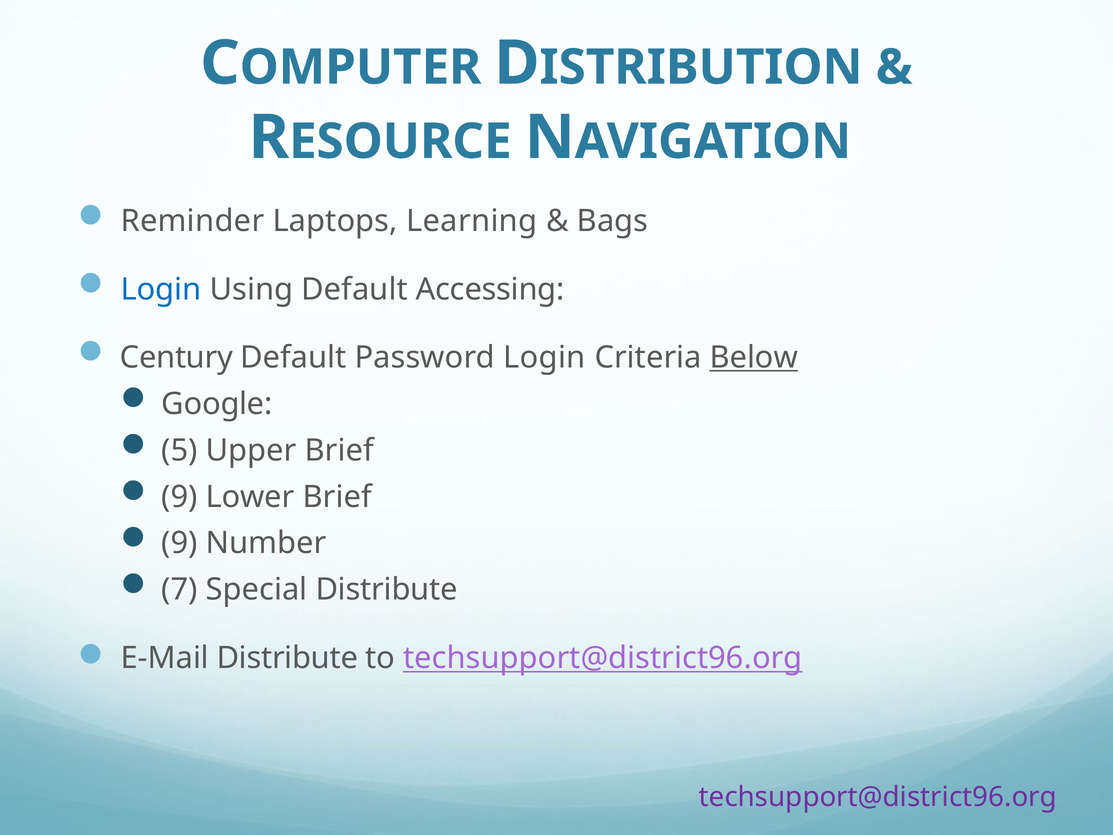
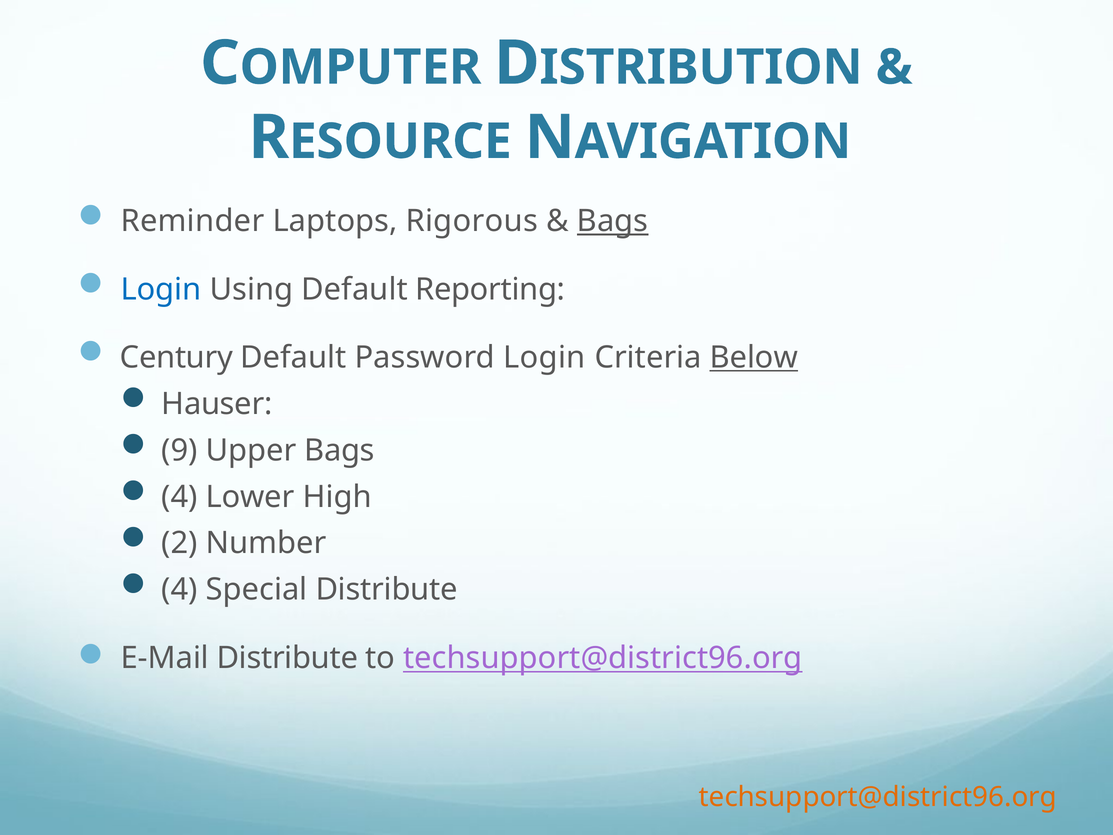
Learning: Learning -> Rigorous
Bags at (613, 221) underline: none -> present
Accessing: Accessing -> Reporting
Google: Google -> Hauser
5: 5 -> 9
Upper Brief: Brief -> Bags
9 at (180, 497): 9 -> 4
Lower Brief: Brief -> High
9 at (180, 543): 9 -> 2
7 at (180, 590): 7 -> 4
techsupport@district96.org at (878, 797) colour: purple -> orange
